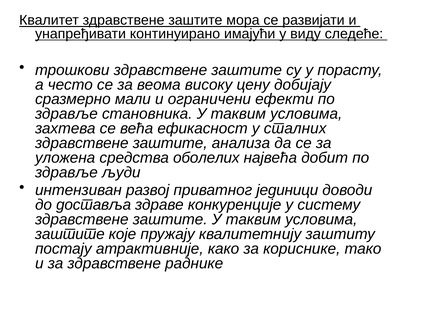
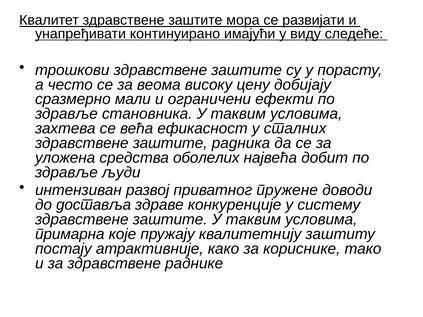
анализа: анализа -> радника
јединици: јединици -> пружене
заштите at (70, 234): заштите -> примарна
